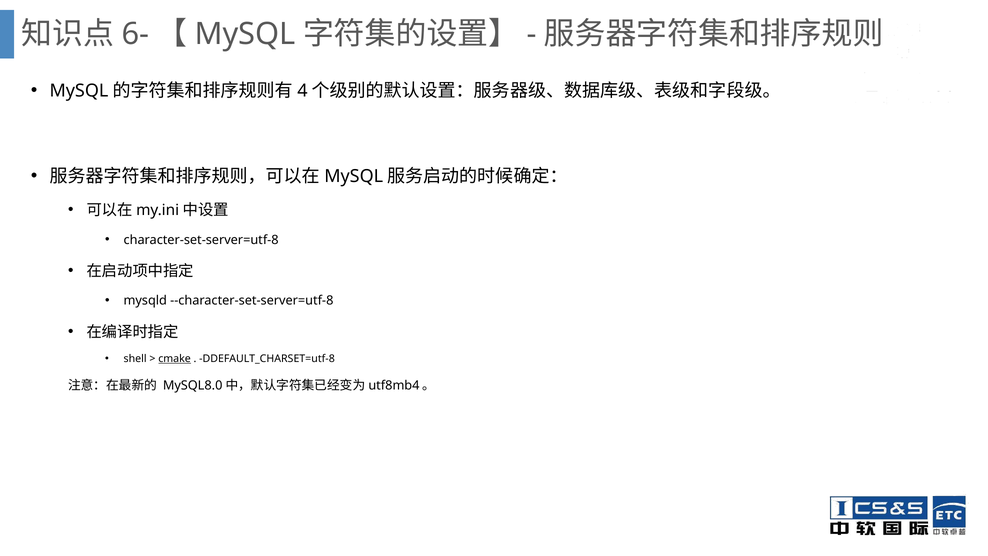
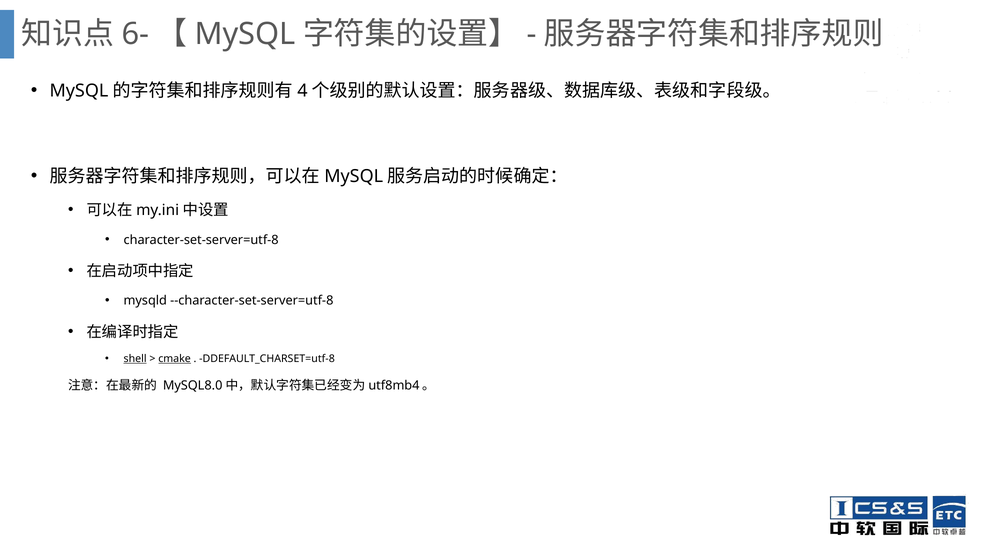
shell underline: none -> present
